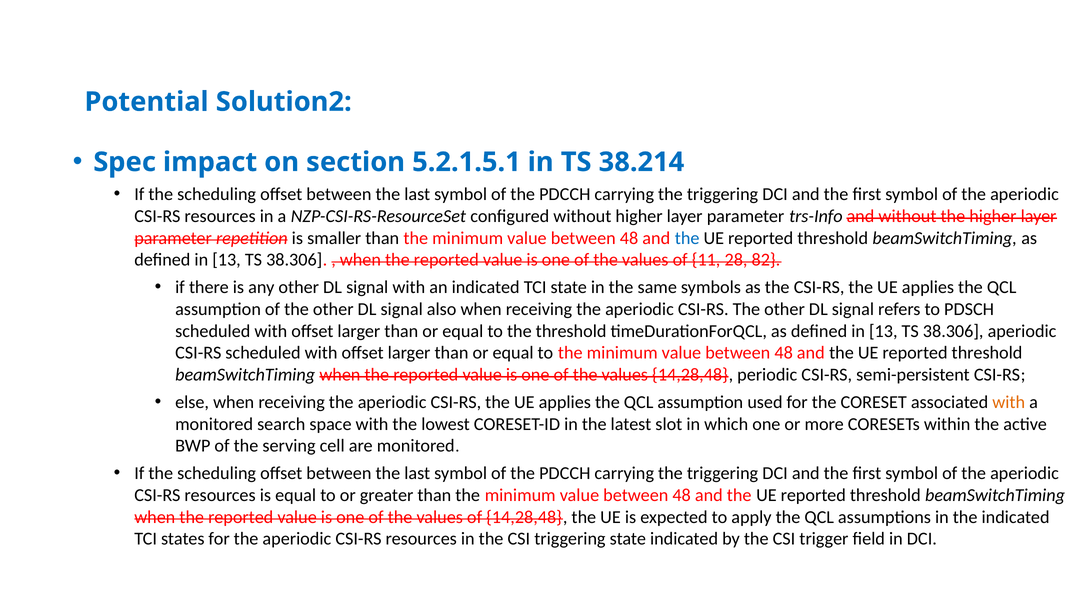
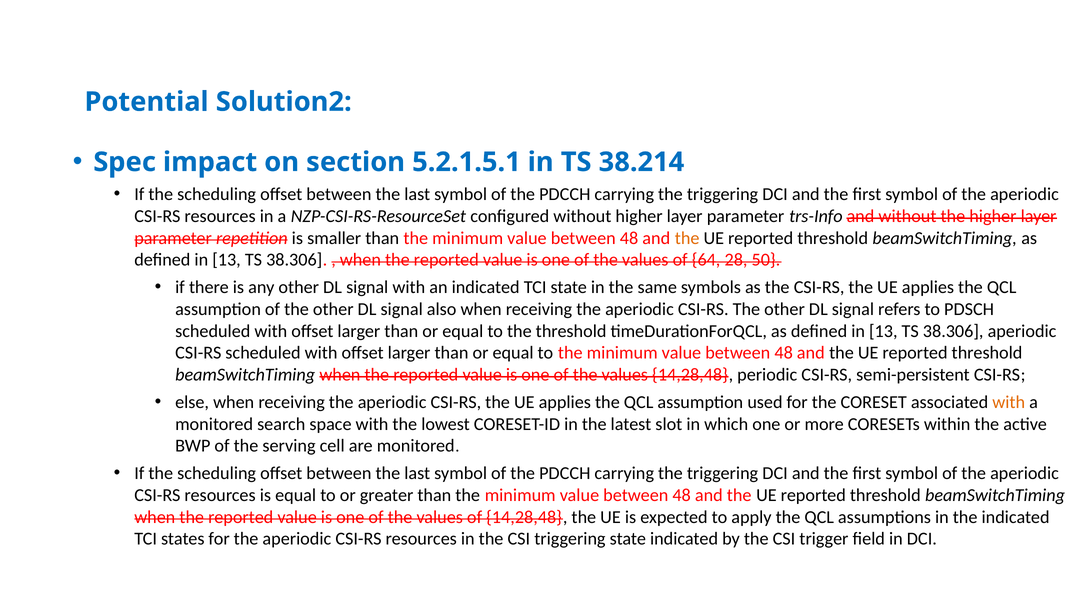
the at (687, 238) colour: blue -> orange
11: 11 -> 64
82: 82 -> 50
